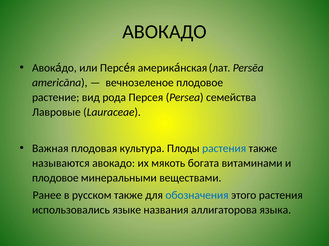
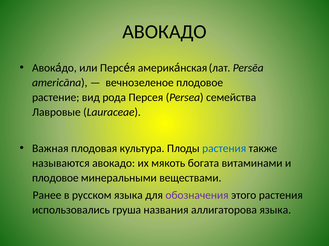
русском также: также -> языка
обозначения colour: blue -> purple
языке: языке -> груша
